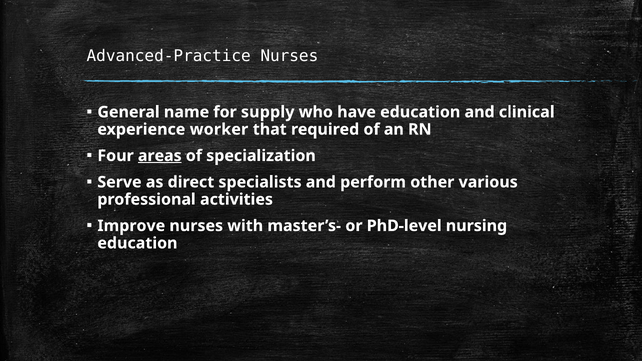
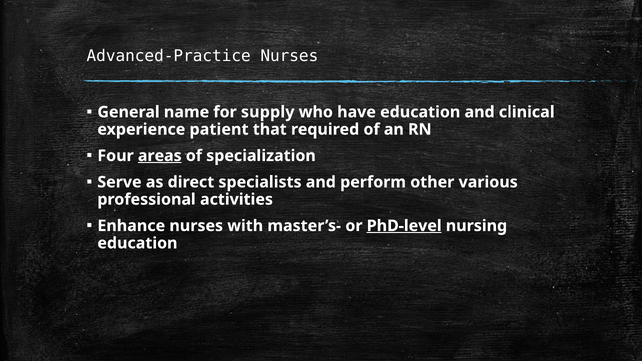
worker: worker -> patient
Improve: Improve -> Enhance
PhD-level underline: none -> present
